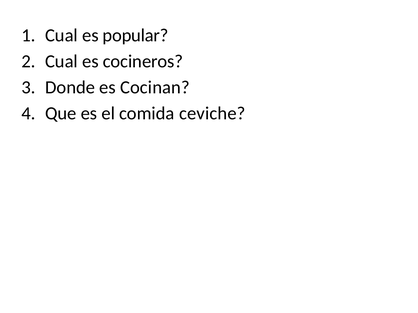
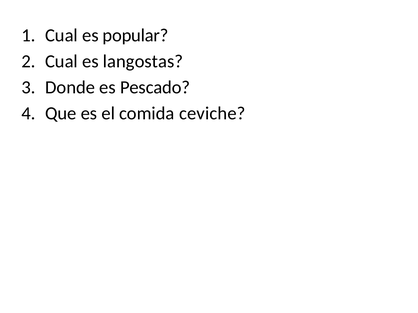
cocineros: cocineros -> langostas
Cocinan: Cocinan -> Pescado
